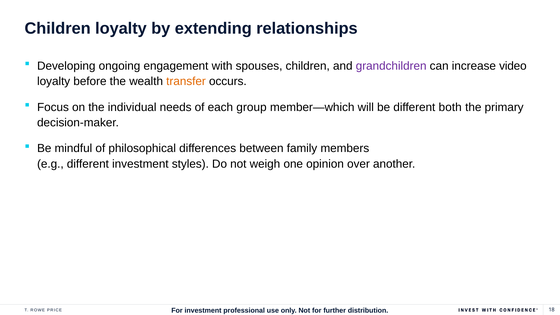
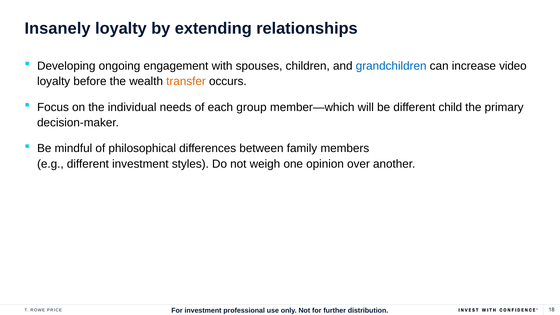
Children at (58, 28): Children -> Insanely
grandchildren colour: purple -> blue
both: both -> child
